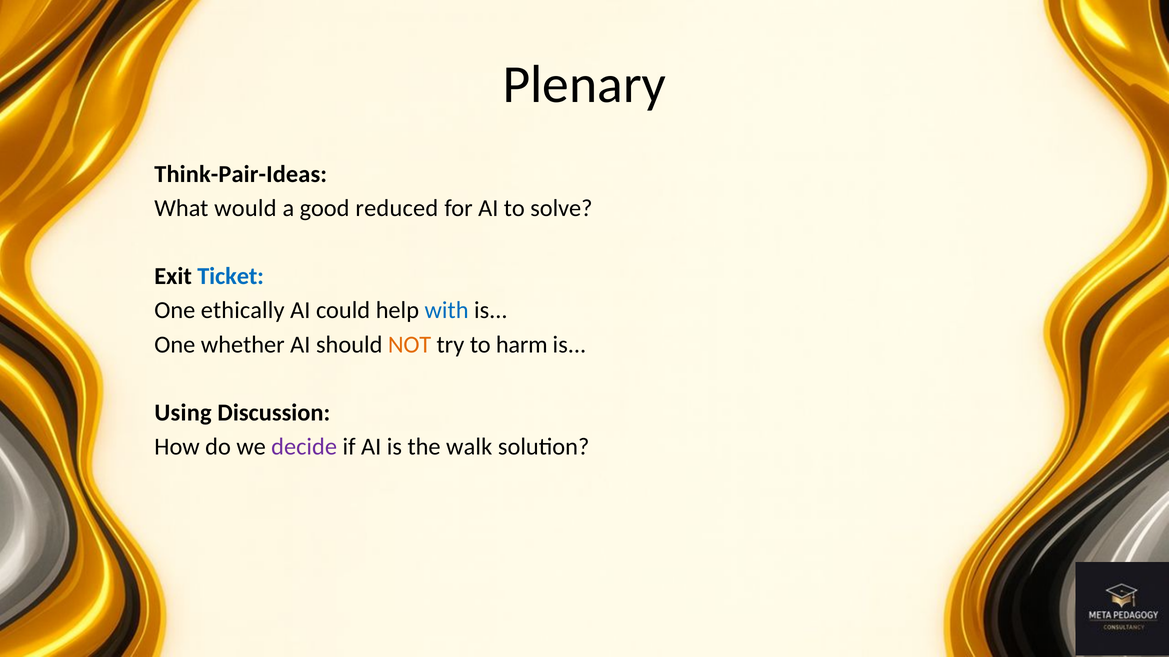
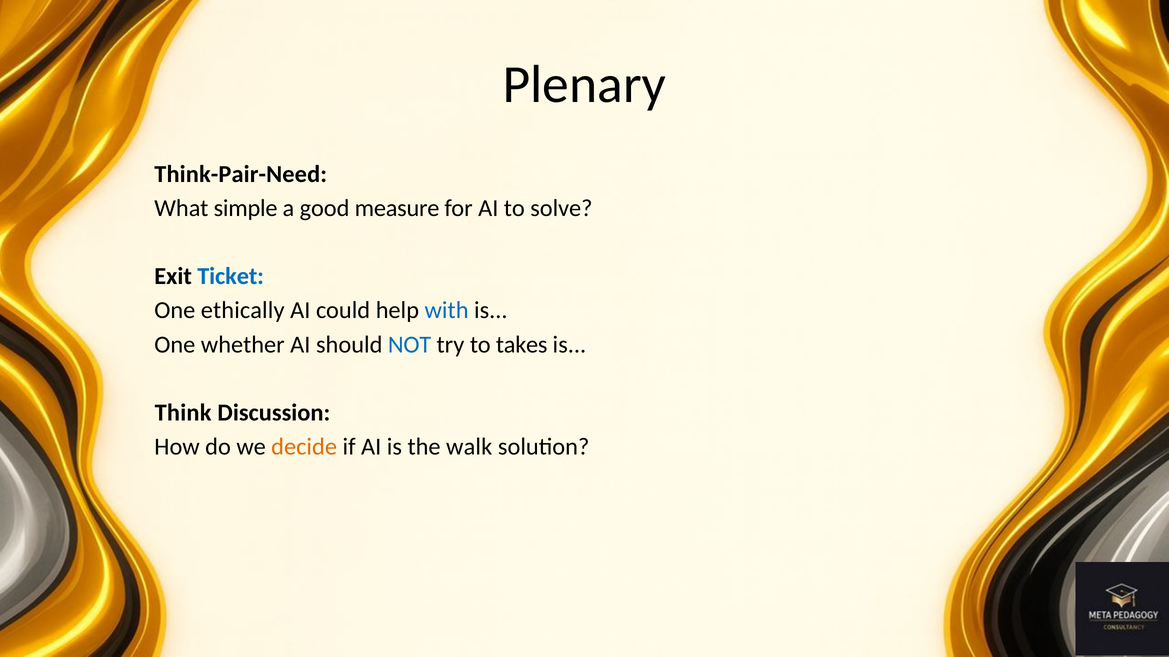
Think-Pair-Ideas: Think-Pair-Ideas -> Think-Pair-Need
would: would -> simple
reduced: reduced -> measure
NOT colour: orange -> blue
harm: harm -> takes
Using: Using -> Think
decide colour: purple -> orange
